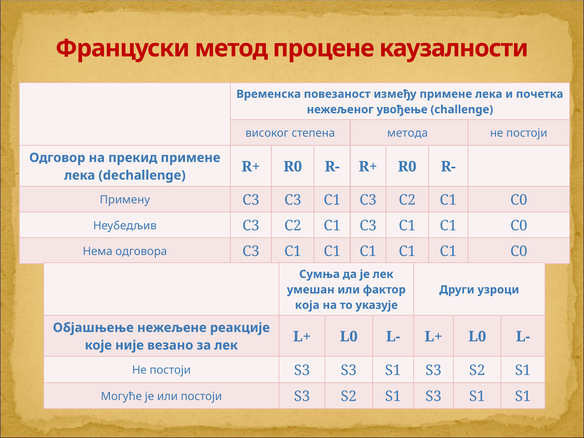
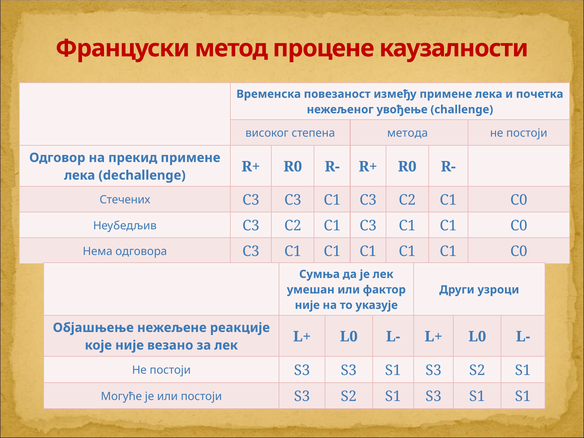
Примену: Примену -> Стечених
која at (307, 305): која -> није
